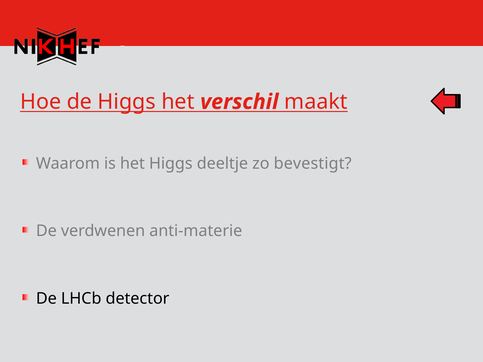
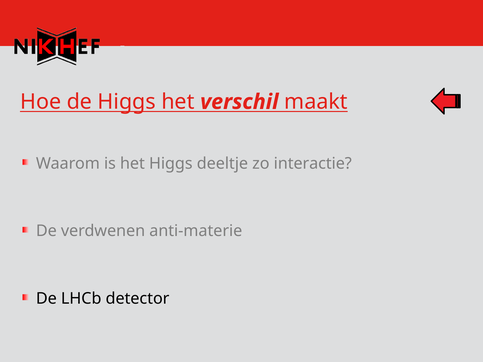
bevestigt: bevestigt -> interactie
